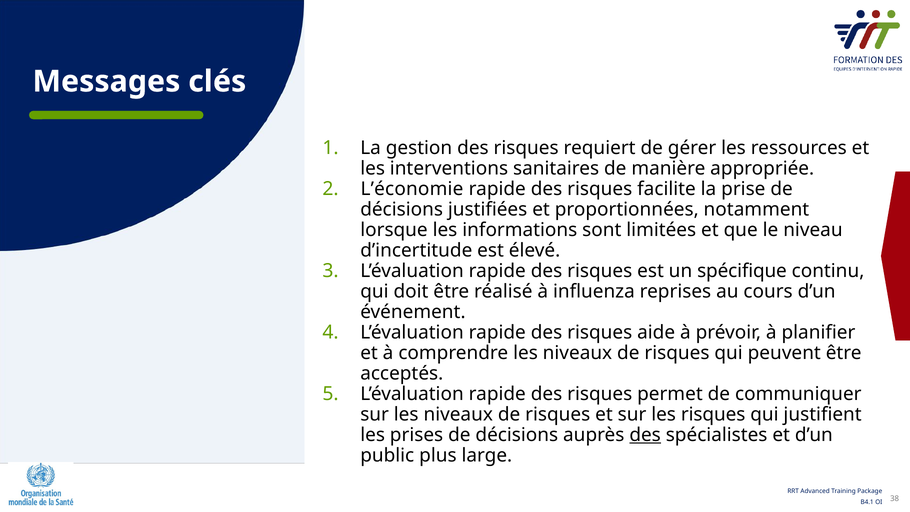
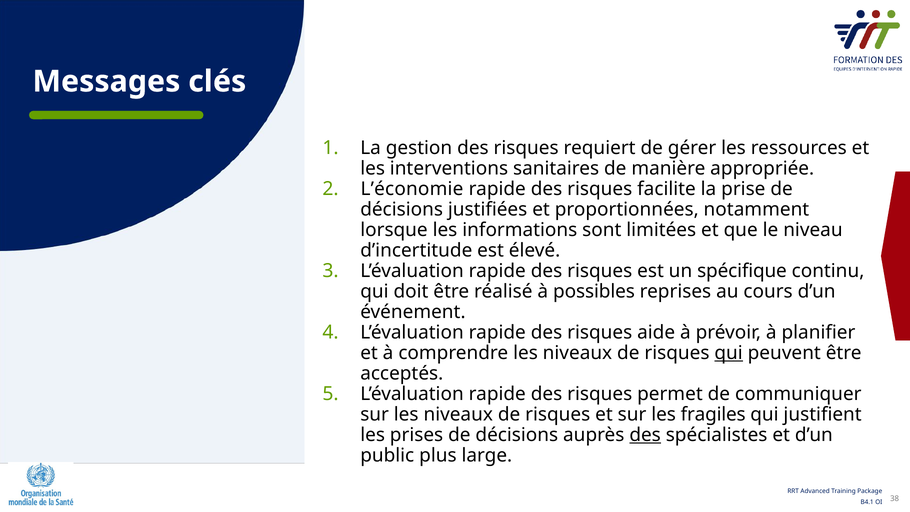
influenza: influenza -> possibles
qui at (729, 353) underline: none -> present
les risques: risques -> fragiles
